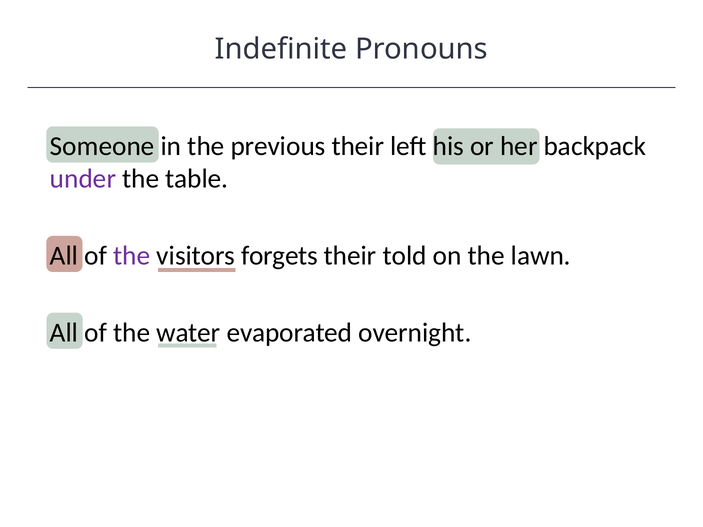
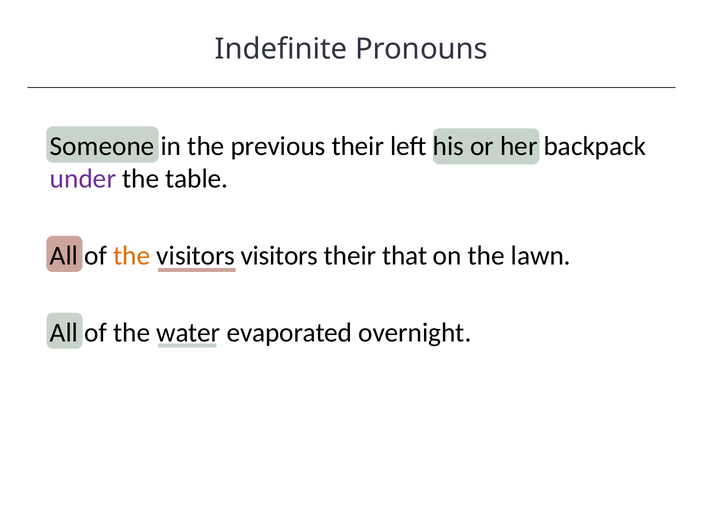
the at (132, 256) colour: purple -> orange
forgets at (279, 256): forgets -> visitors
told: told -> that
